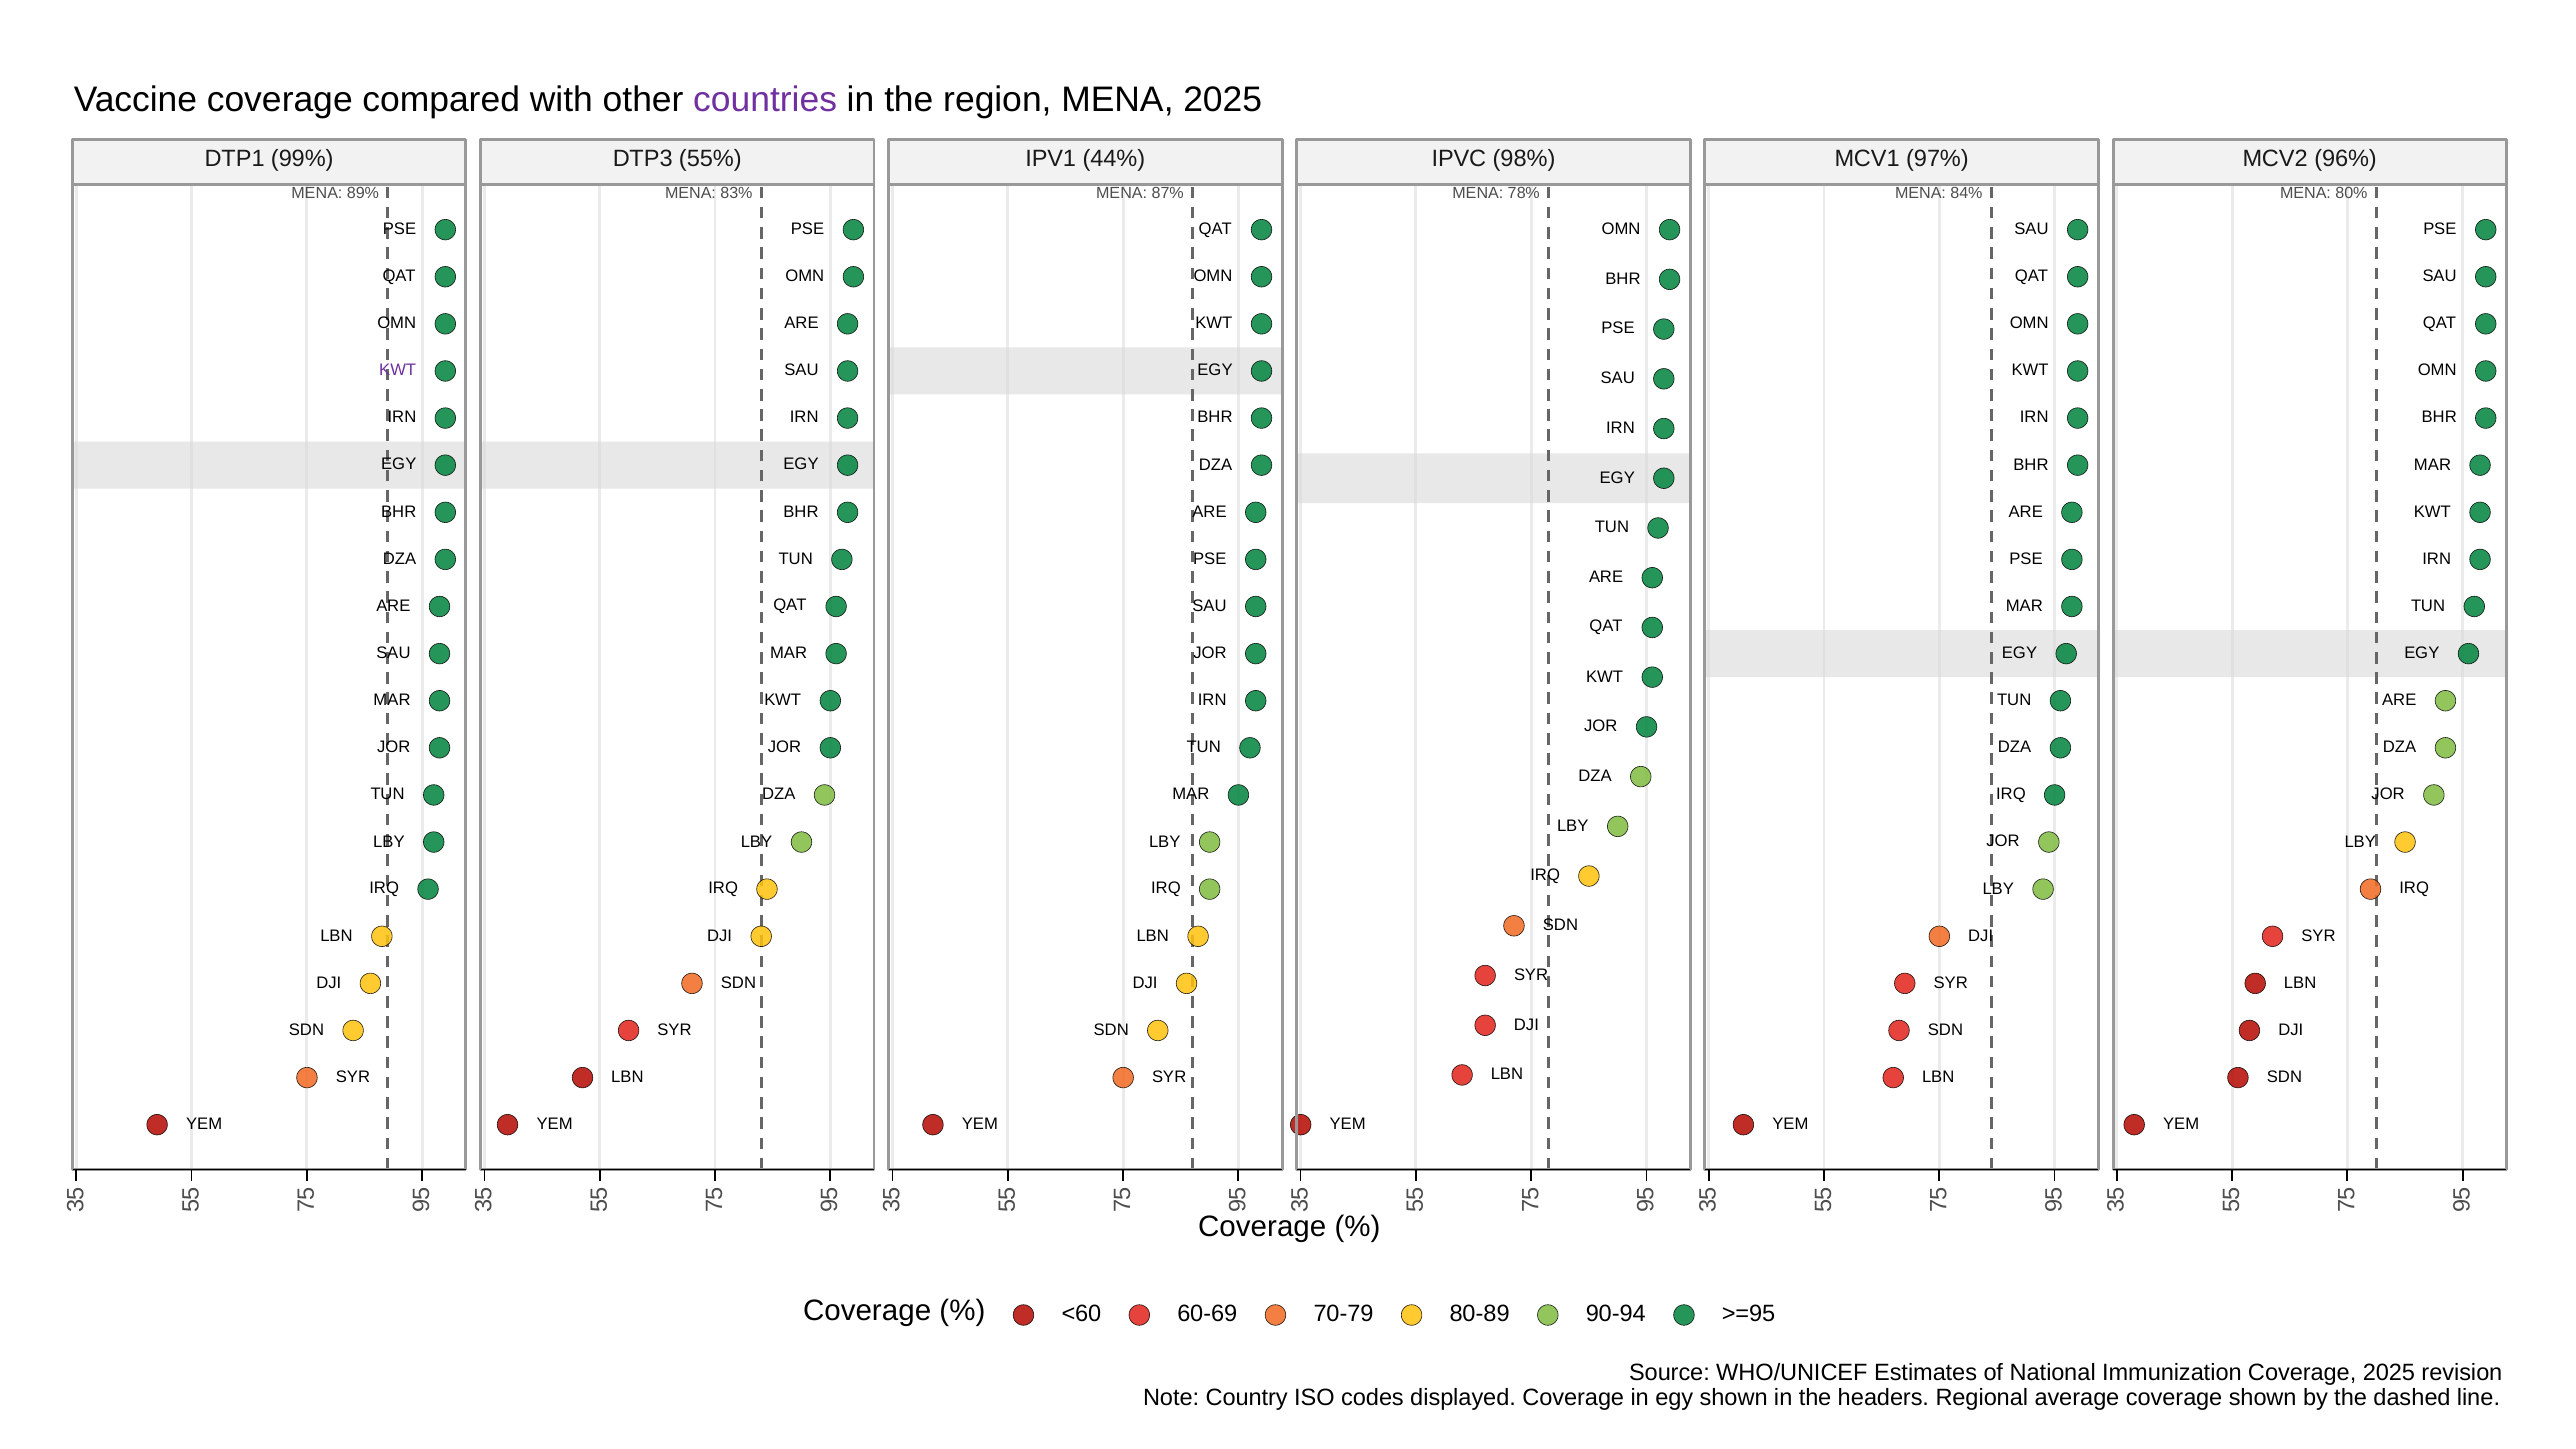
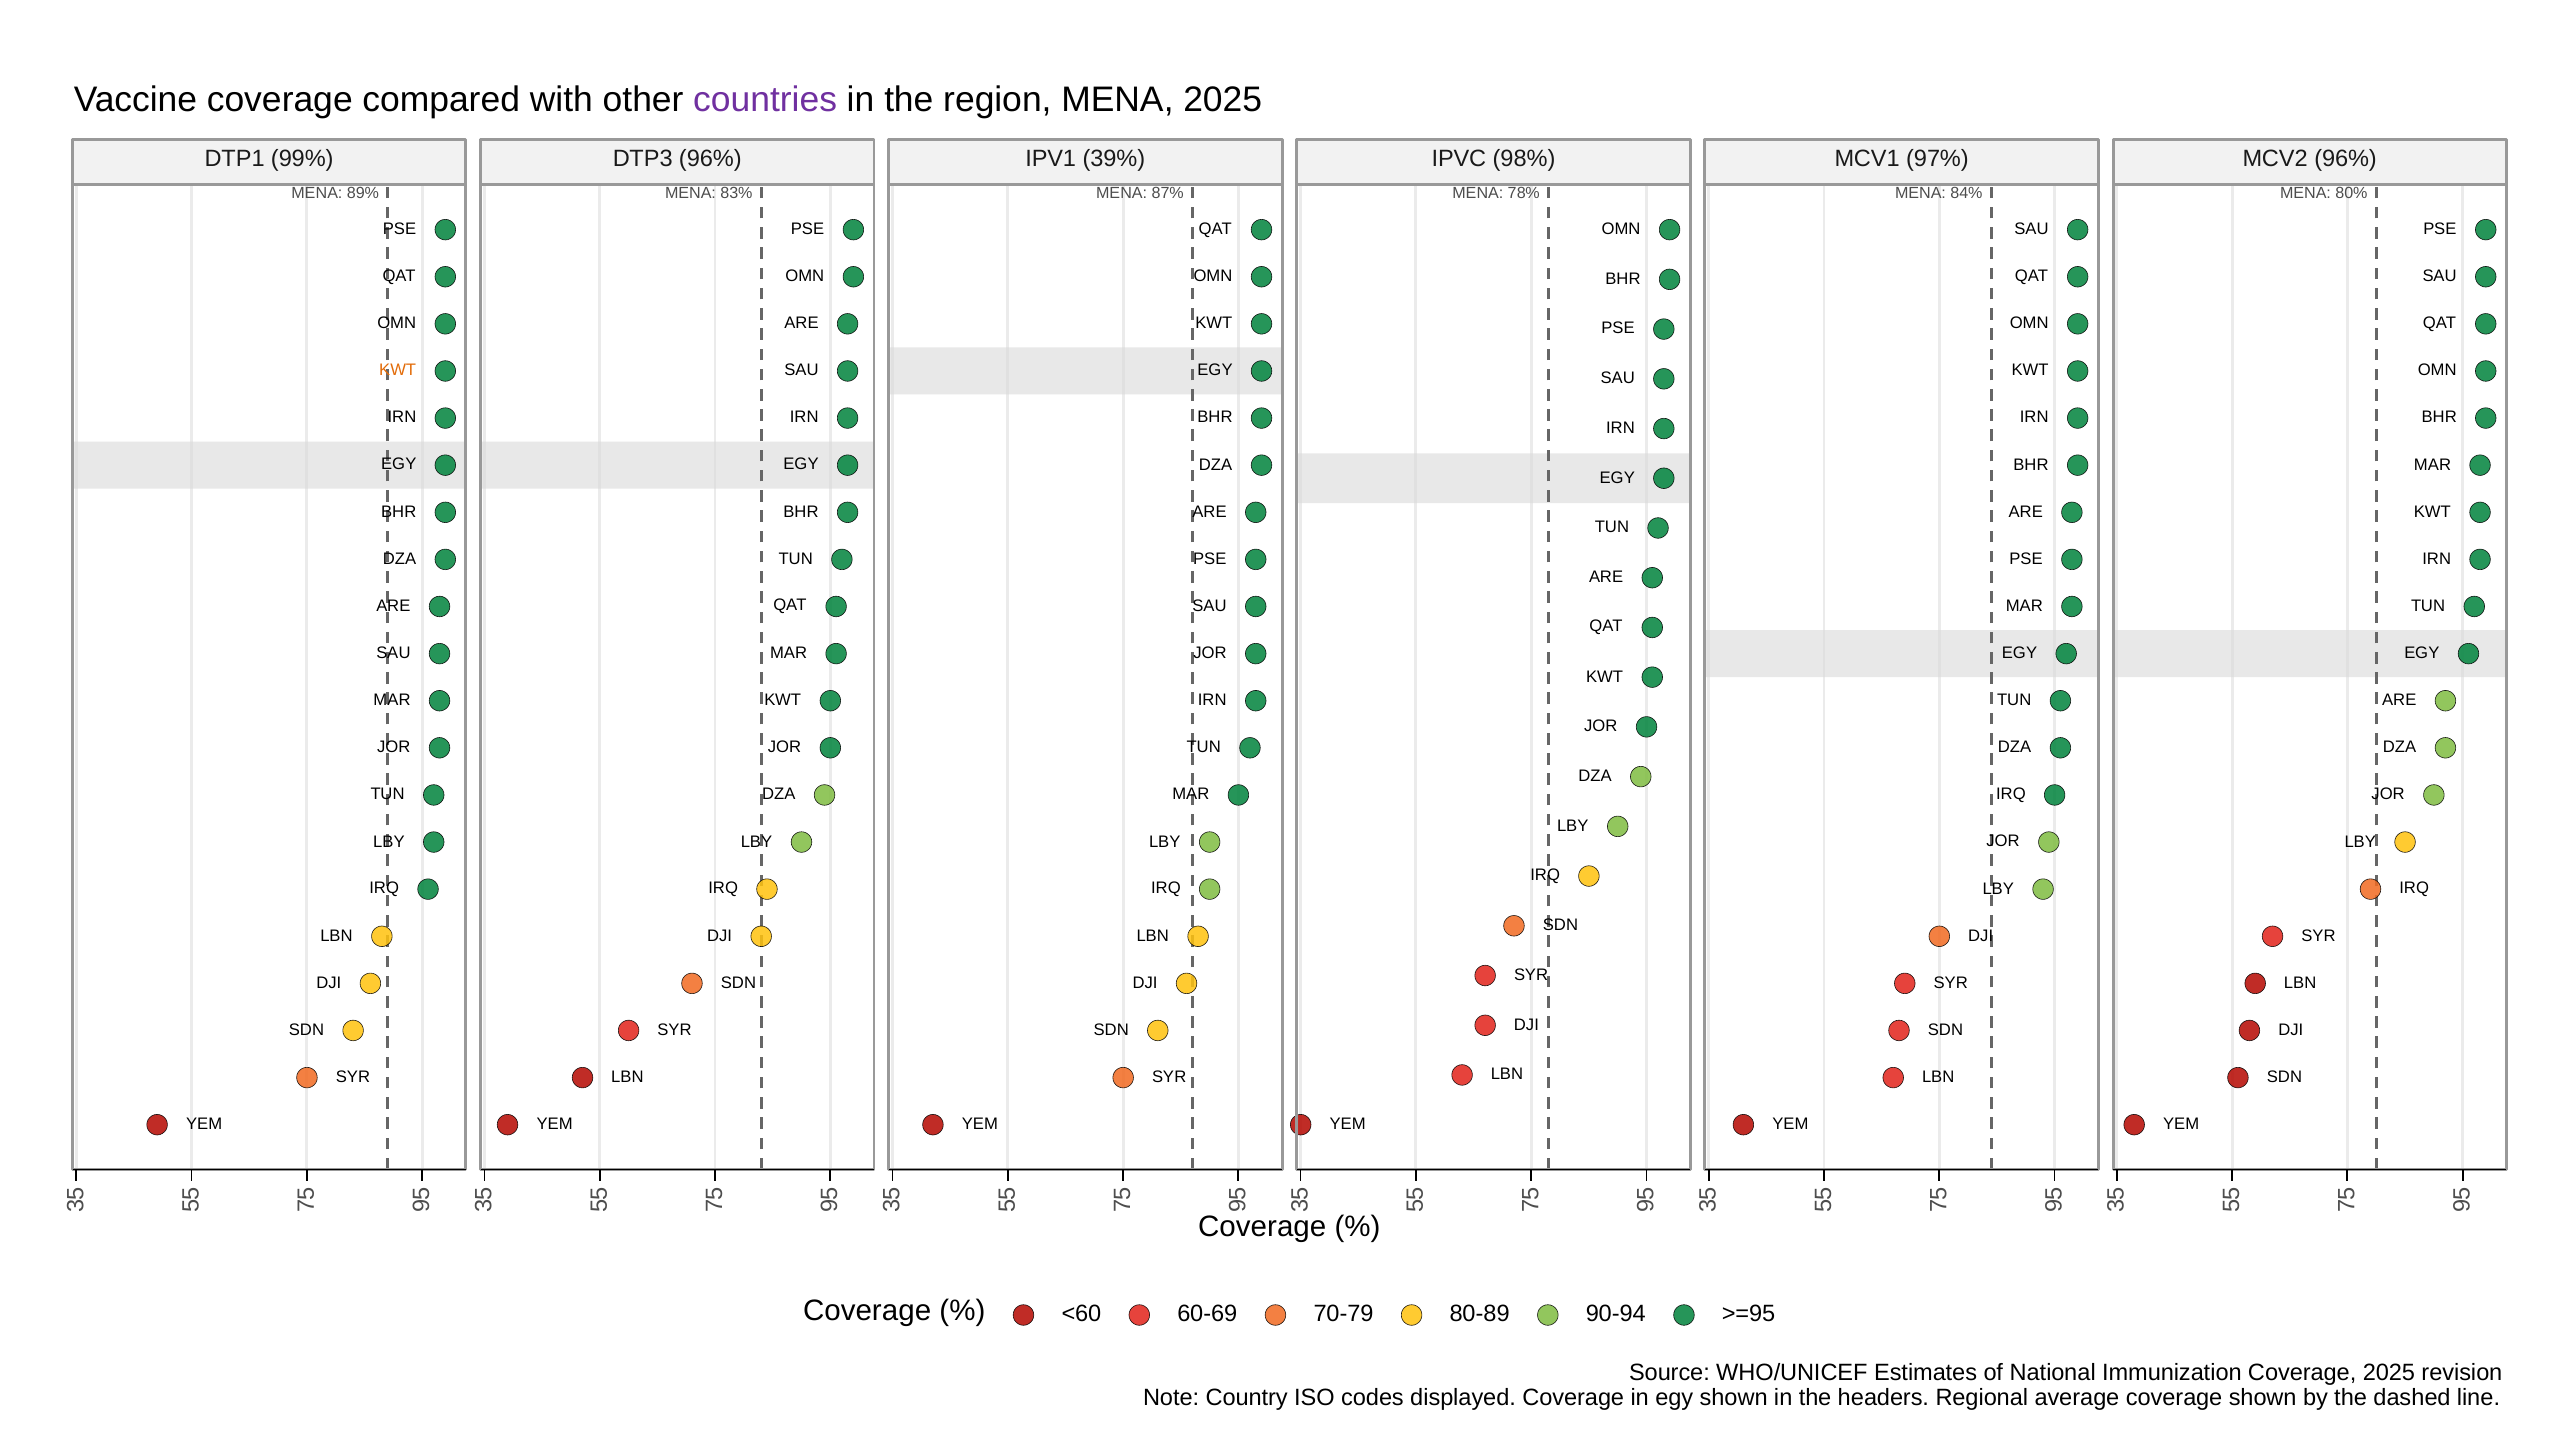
DTP3 55%: 55% -> 96%
44%: 44% -> 39%
KWT at (398, 370) colour: purple -> orange
